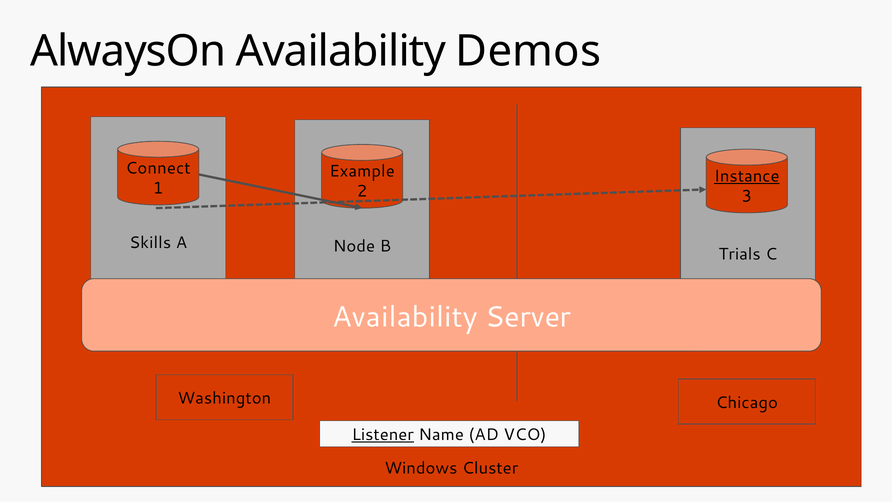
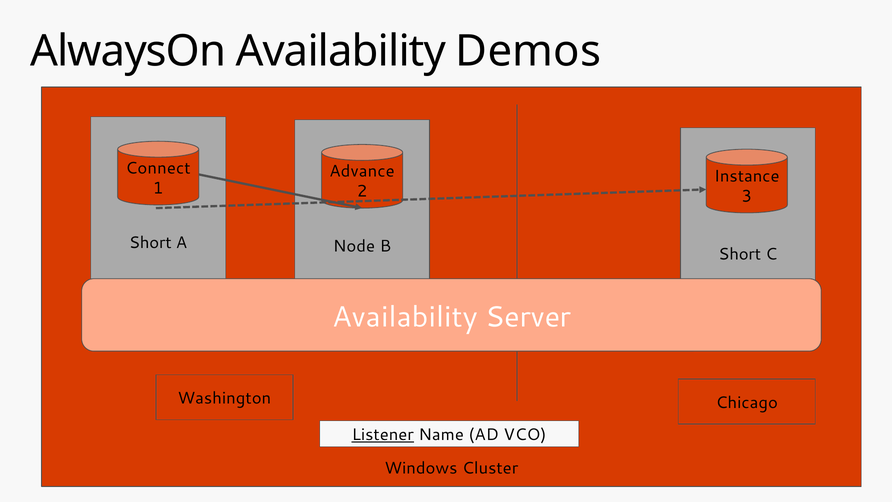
Example: Example -> Advance
Instance underline: present -> none
Skills at (150, 243): Skills -> Short
Trials at (740, 254): Trials -> Short
